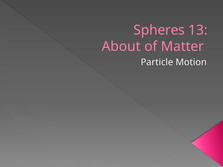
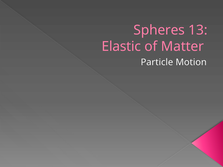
About: About -> Elastic
